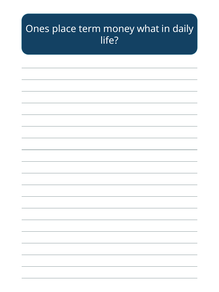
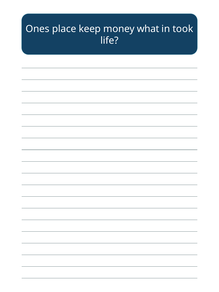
term: term -> keep
daily: daily -> took
